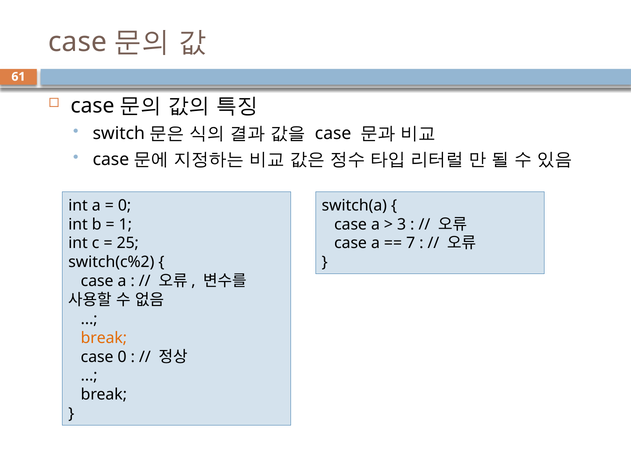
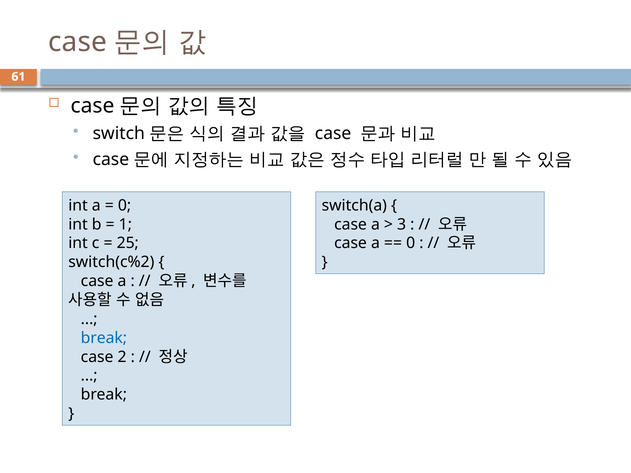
7 at (411, 243): 7 -> 0
break at (104, 338) colour: orange -> blue
case 0: 0 -> 2
